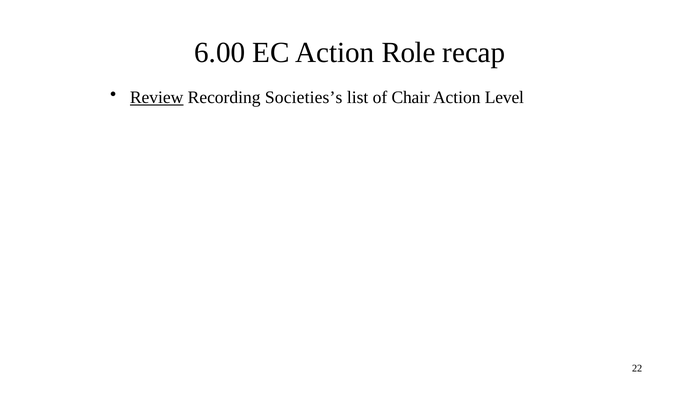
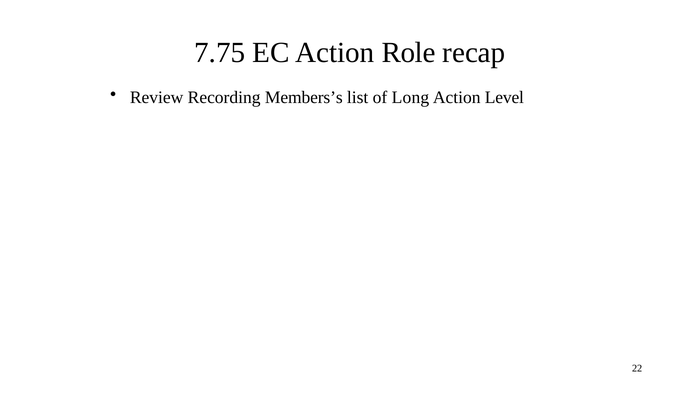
6.00: 6.00 -> 7.75
Review underline: present -> none
Societies’s: Societies’s -> Members’s
Chair: Chair -> Long
